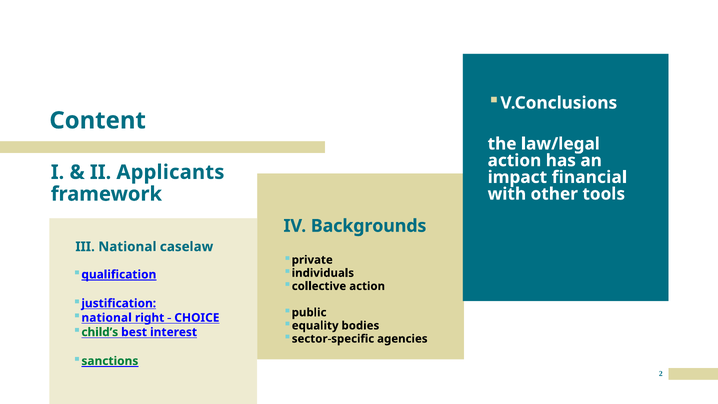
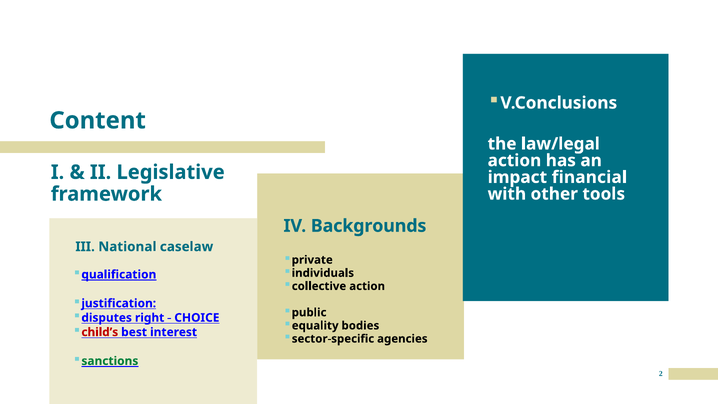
Applicants: Applicants -> Legislative
national at (107, 318): national -> disputes
child’s colour: green -> red
